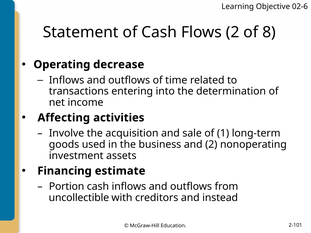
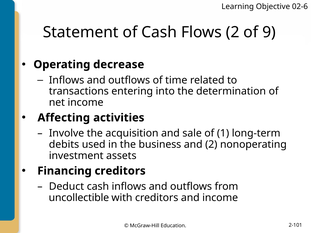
8: 8 -> 9
goods: goods -> debits
Financing estimate: estimate -> creditors
Portion: Portion -> Deduct
and instead: instead -> income
